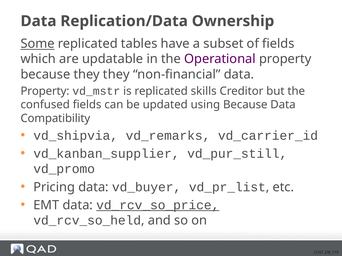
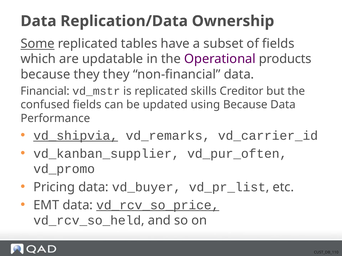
Operational property: property -> products
Property at (45, 91): Property -> Financial
Compatibility: Compatibility -> Performance
vd_shipvia underline: none -> present
vd_pur_still: vd_pur_still -> vd_pur_often
